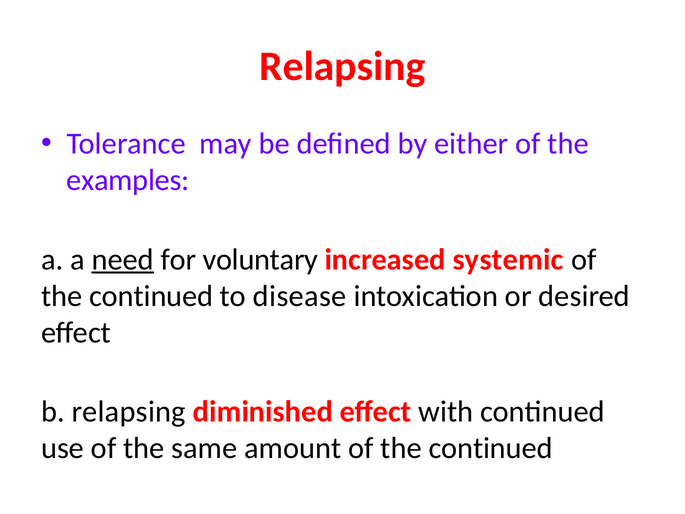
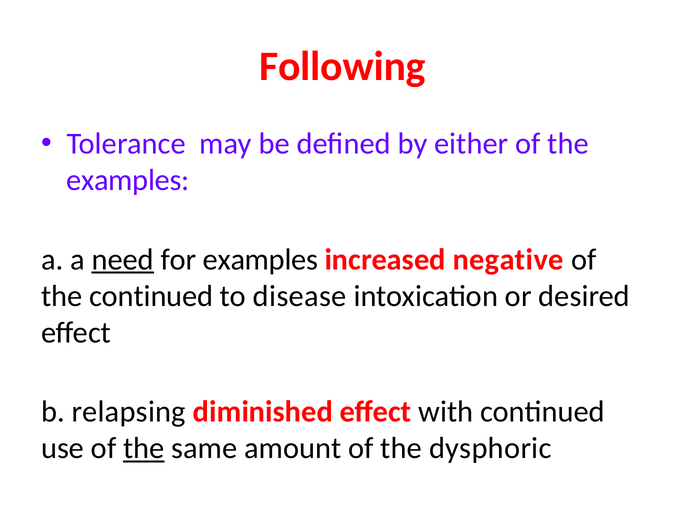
Relapsing at (342, 66): Relapsing -> Following
for voluntary: voluntary -> examples
systemic: systemic -> negative
the at (144, 448) underline: none -> present
amount of the continued: continued -> dysphoric
